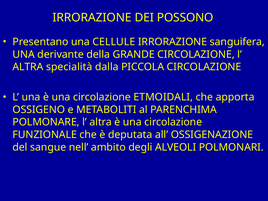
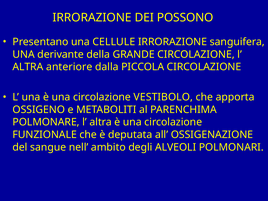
specialità: specialità -> anteriore
ETMOIDALI: ETMOIDALI -> VESTIBOLO
